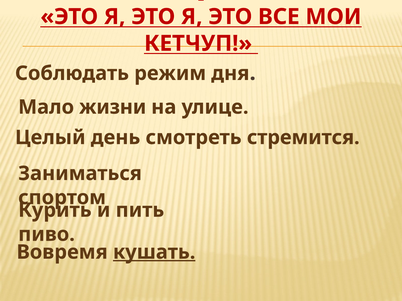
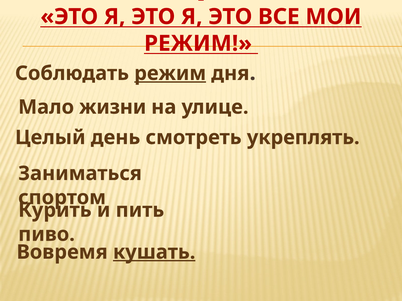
КЕТЧУП at (198, 43): КЕТЧУП -> РЕЖИМ
режим at (170, 73) underline: none -> present
стремится: стремится -> укреплять
